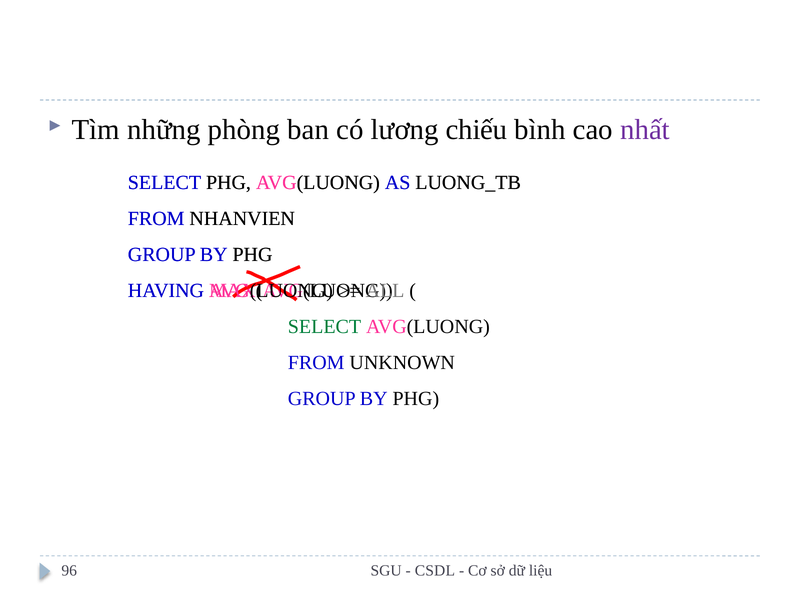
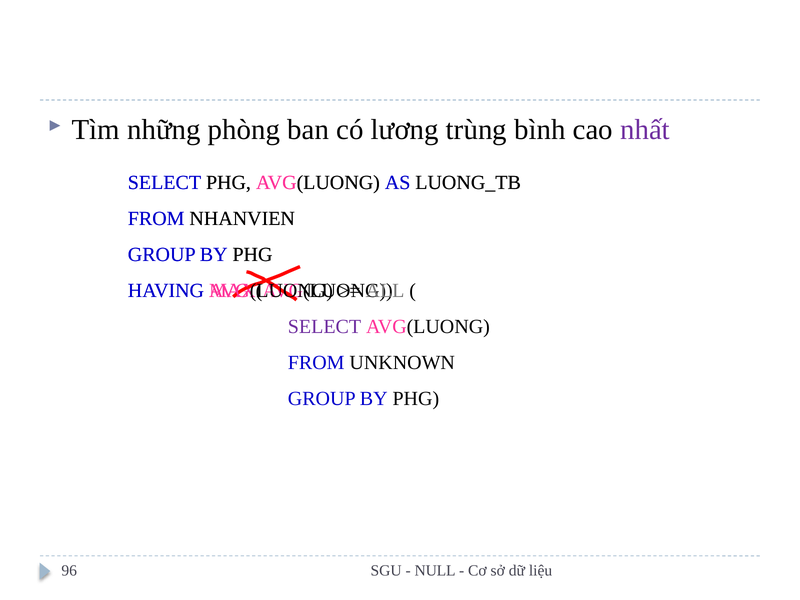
chiếu: chiếu -> trùng
SELECT at (324, 327) colour: green -> purple
CSDL: CSDL -> NULL
